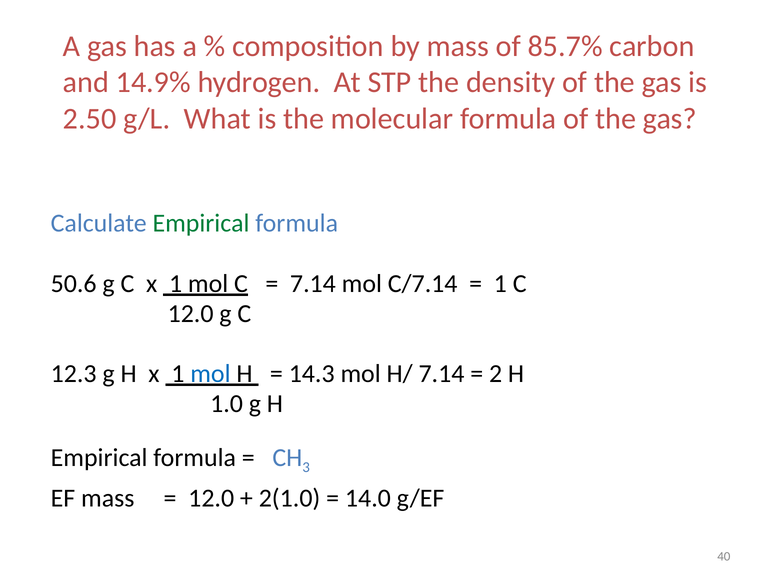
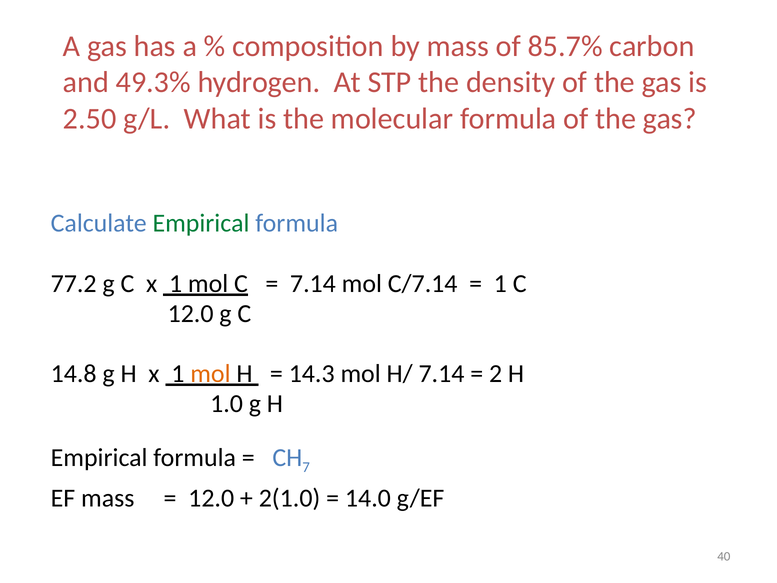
14.9%: 14.9% -> 49.3%
50.6: 50.6 -> 77.2
12.3: 12.3 -> 14.8
mol at (210, 374) colour: blue -> orange
3: 3 -> 7
